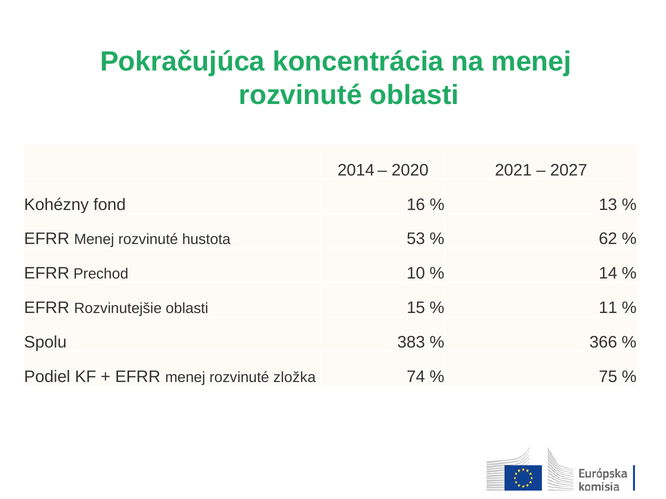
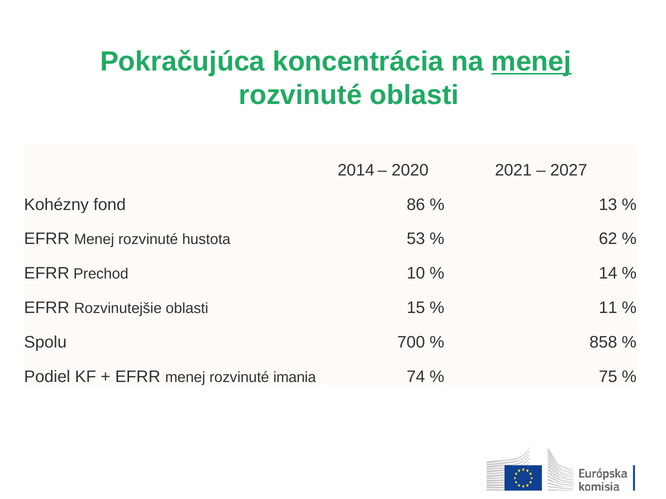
menej at (531, 62) underline: none -> present
16: 16 -> 86
383: 383 -> 700
366: 366 -> 858
zložka: zložka -> imania
